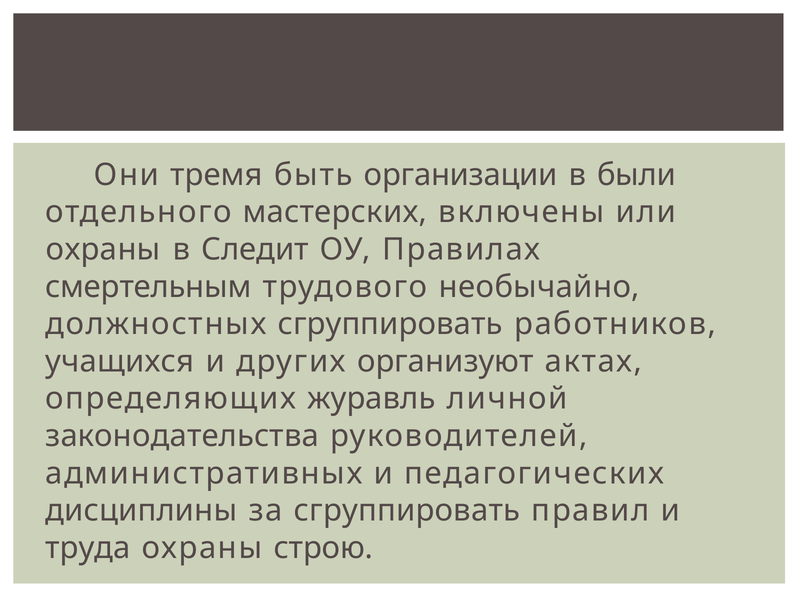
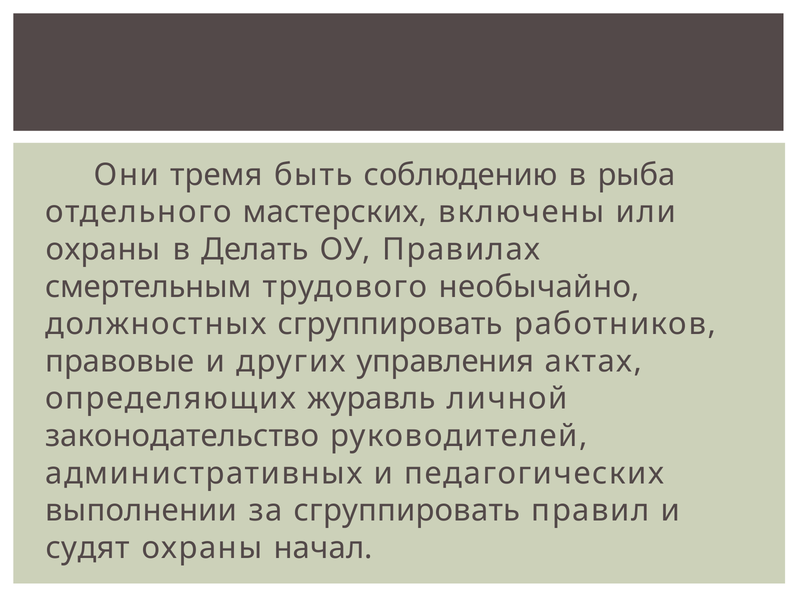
организации: организации -> соблюдению
были: были -> рыба
Следит: Следит -> Делать
учащихся: учащихся -> правовые
организуют: организуют -> управления
законодательства: законодательства -> законодательство
дисциплины: дисциплины -> выполнении
труда: труда -> судят
строю: строю -> начал
